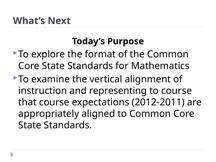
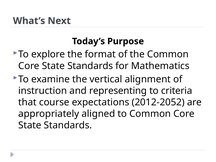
to course: course -> criteria
2012-2011: 2012-2011 -> 2012-2052
